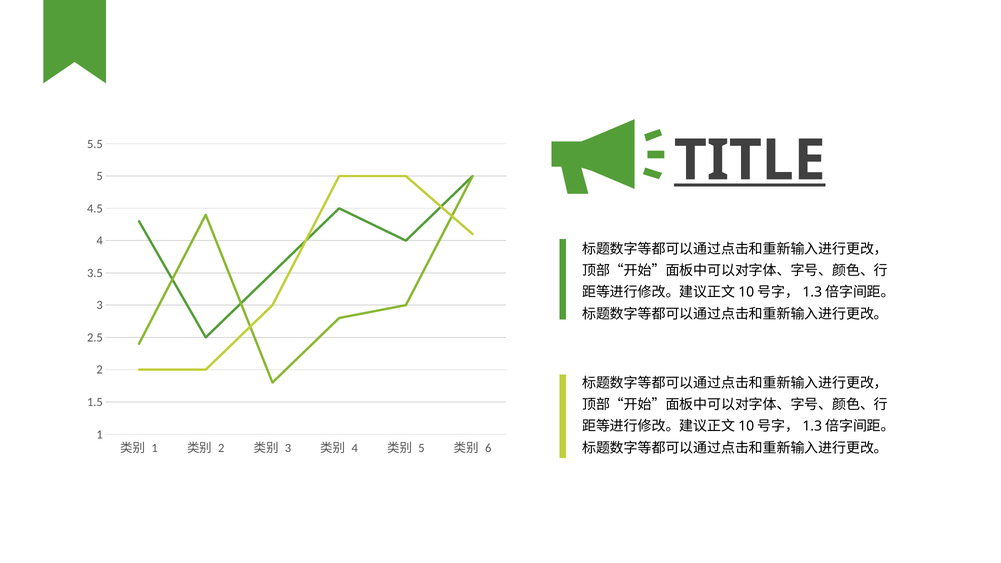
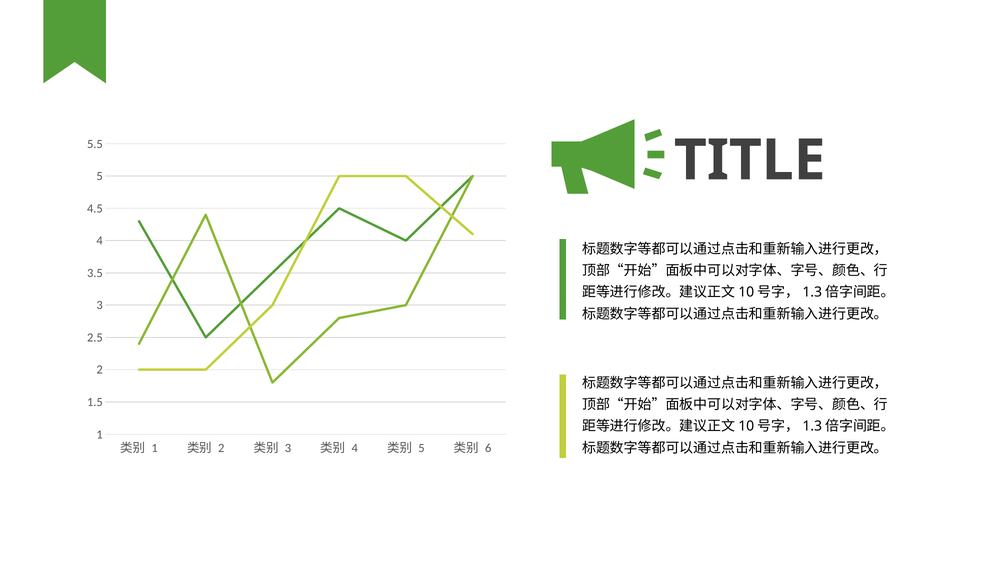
TITLE underline: present -> none
